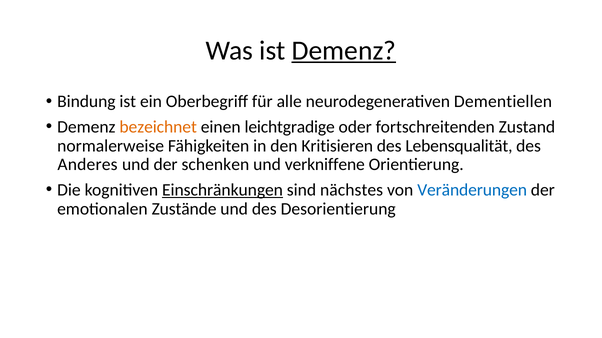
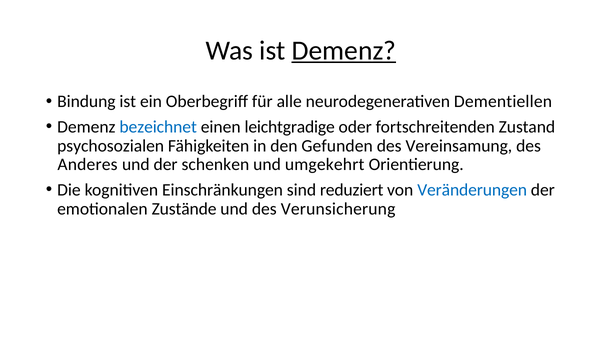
bezeichnet colour: orange -> blue
normalerweise: normalerweise -> psychosozialen
Kritisieren: Kritisieren -> Gefunden
Lebensqualität: Lebensqualität -> Vereinsamung
verkniffene: verkniffene -> umgekehrt
Einschränkungen underline: present -> none
nächstes: nächstes -> reduziert
Desorientierung: Desorientierung -> Verunsicherung
